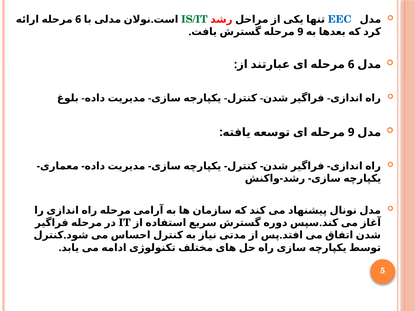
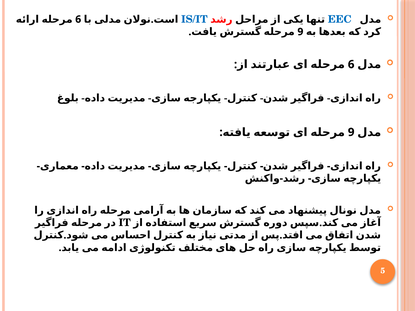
IS/IT colour: green -> blue
